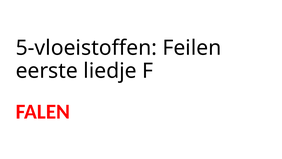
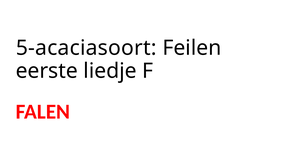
5-vloeistoffen: 5-vloeistoffen -> 5-acaciasoort
